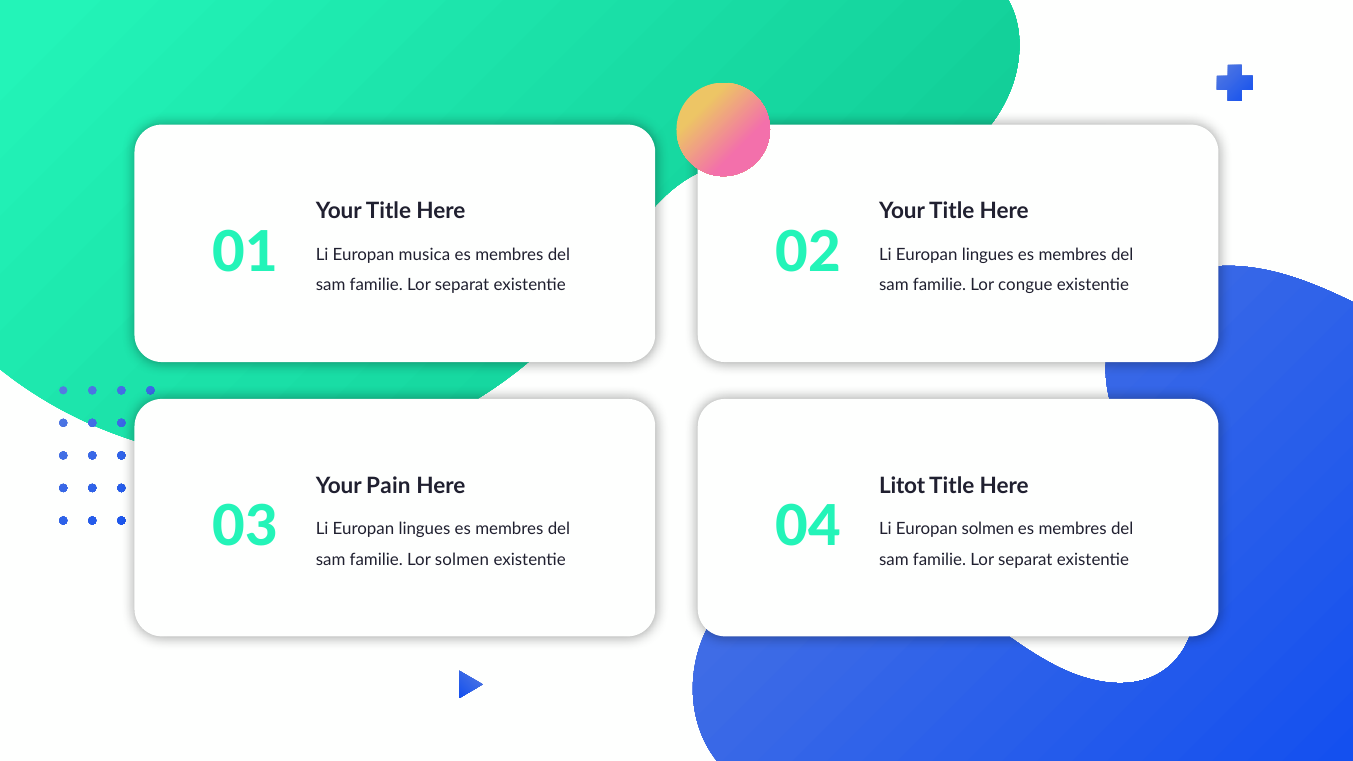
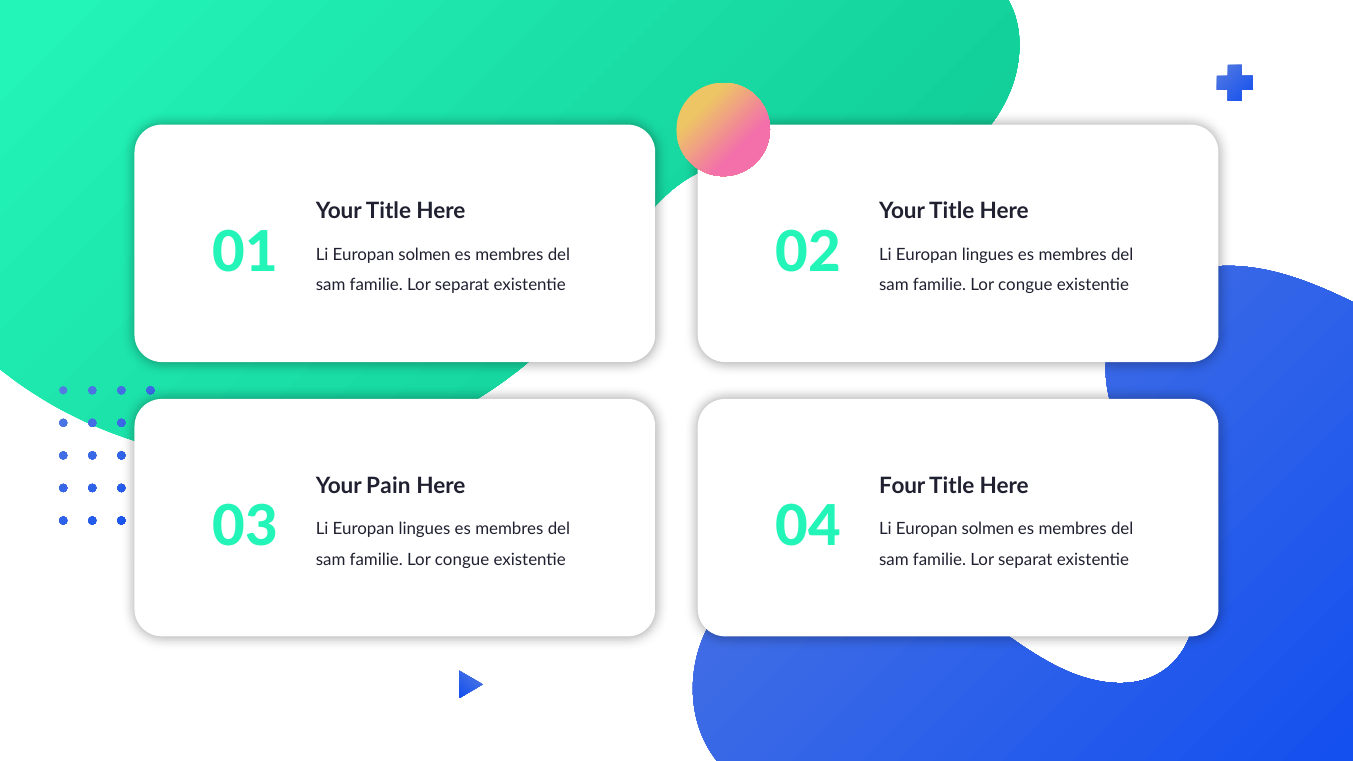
musica at (424, 255): musica -> solmen
Litot: Litot -> Four
solmen at (462, 560): solmen -> congue
